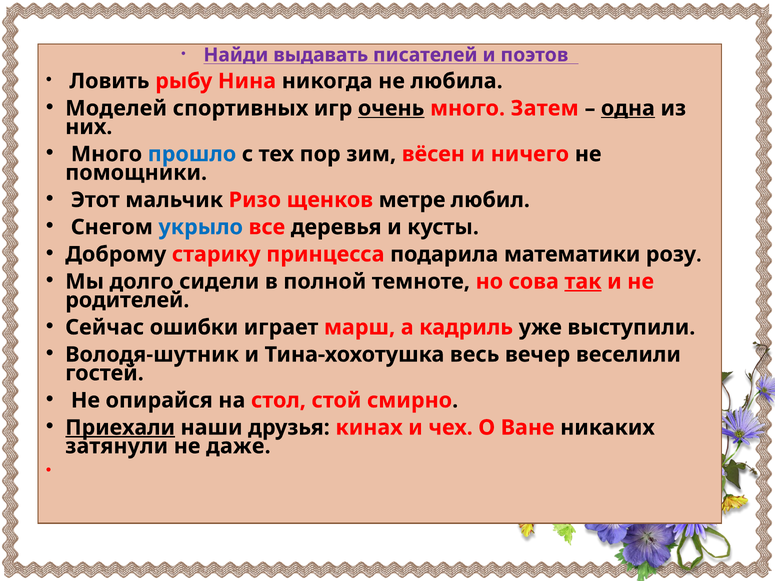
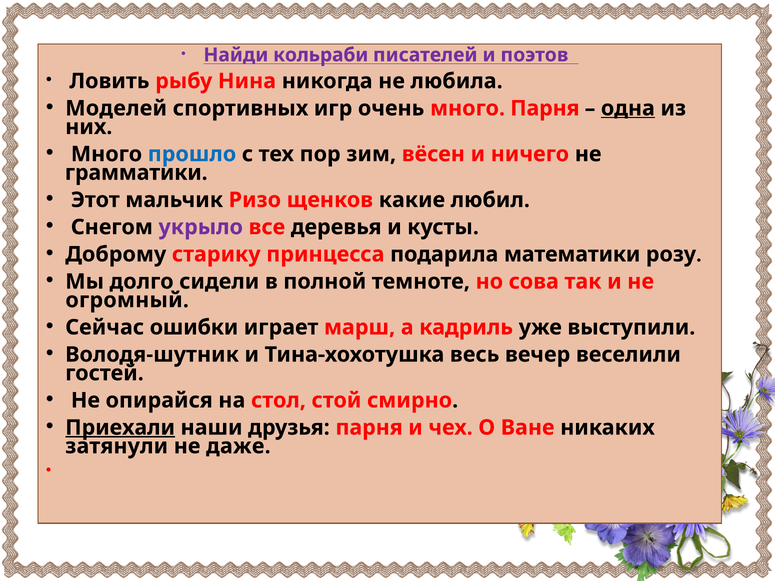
выдавать: выдавать -> кольраби
очень underline: present -> none
много Затем: Затем -> Парня
помощники: помощники -> грамматики
метре: метре -> какие
укрыло colour: blue -> purple
так underline: present -> none
родителей: родителей -> огромный
друзья кинах: кинах -> парня
